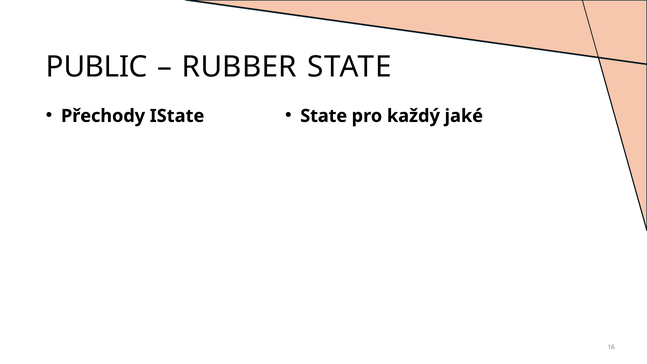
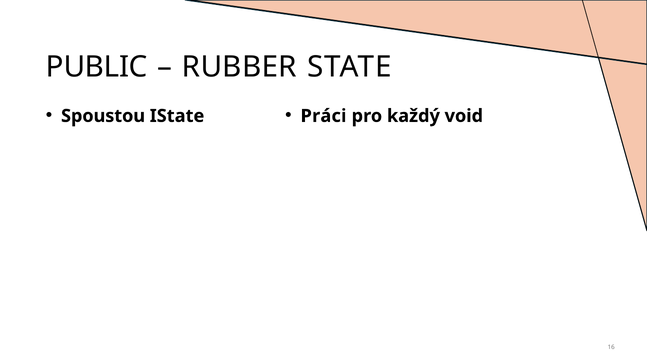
Přechody: Přechody -> Spoustou
State at (324, 116): State -> Práci
jaké: jaké -> void
